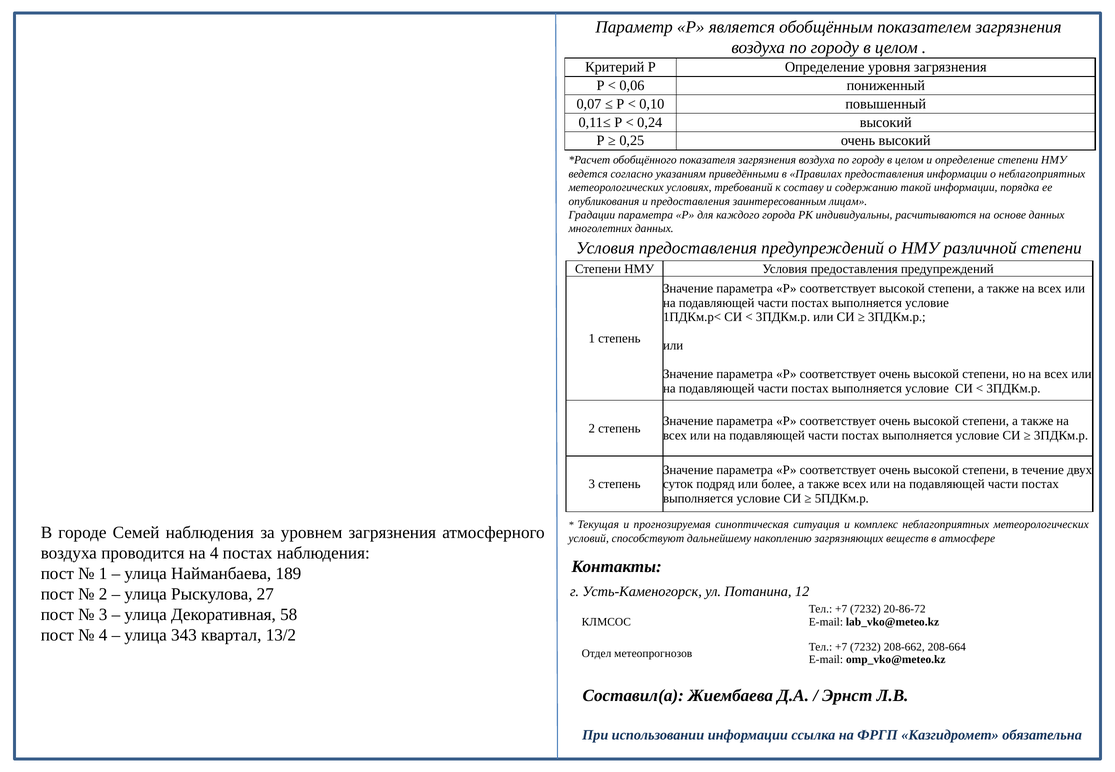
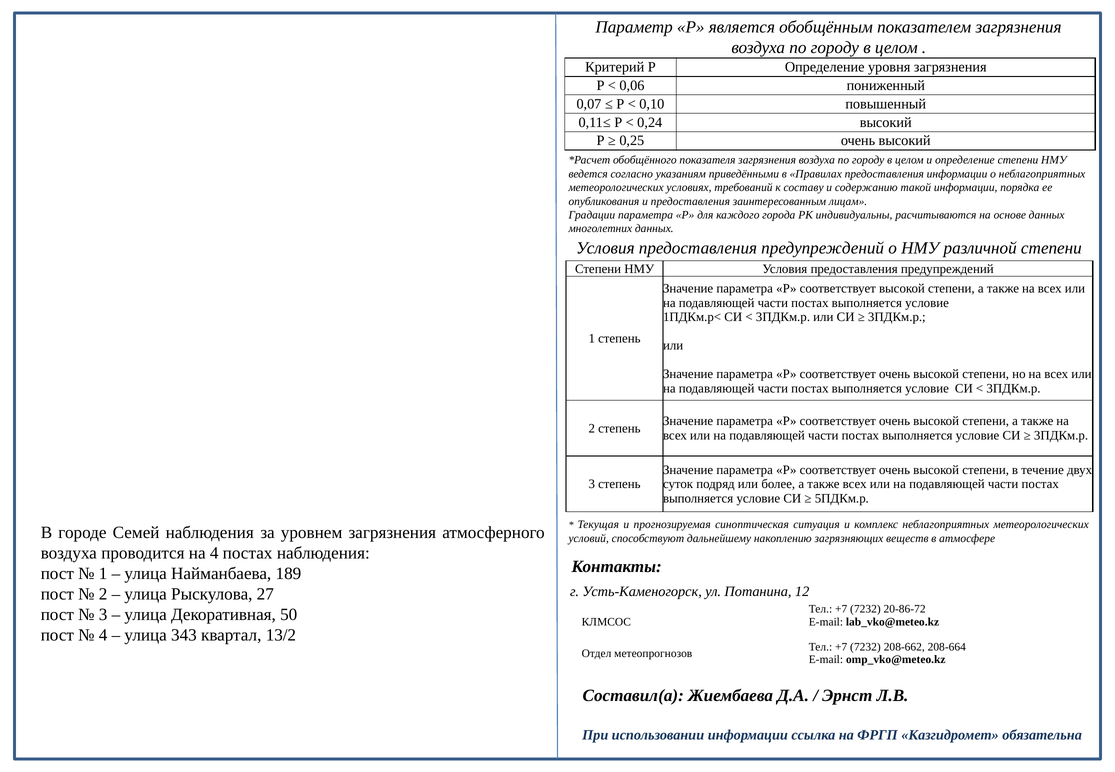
58: 58 -> 50
